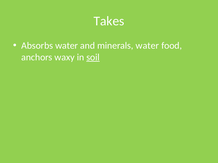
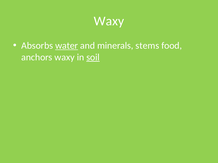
Takes at (109, 21): Takes -> Waxy
water at (67, 46) underline: none -> present
minerals water: water -> stems
